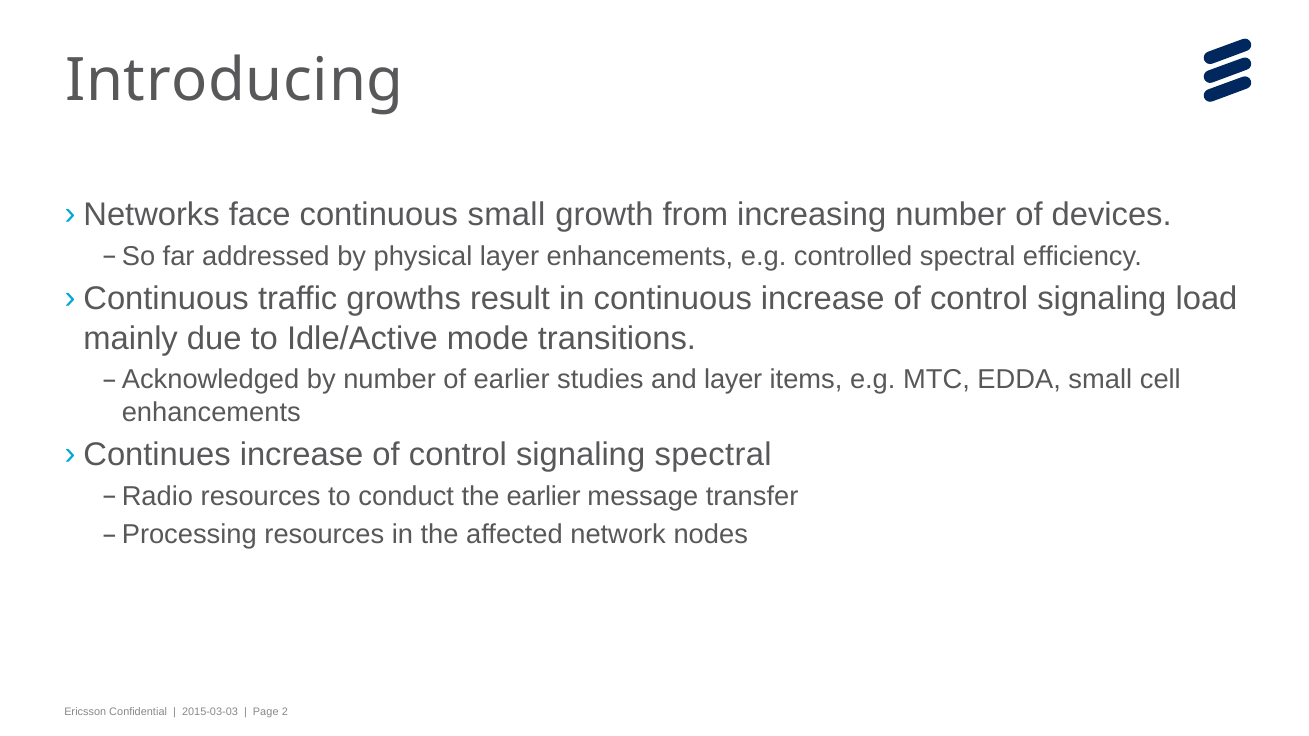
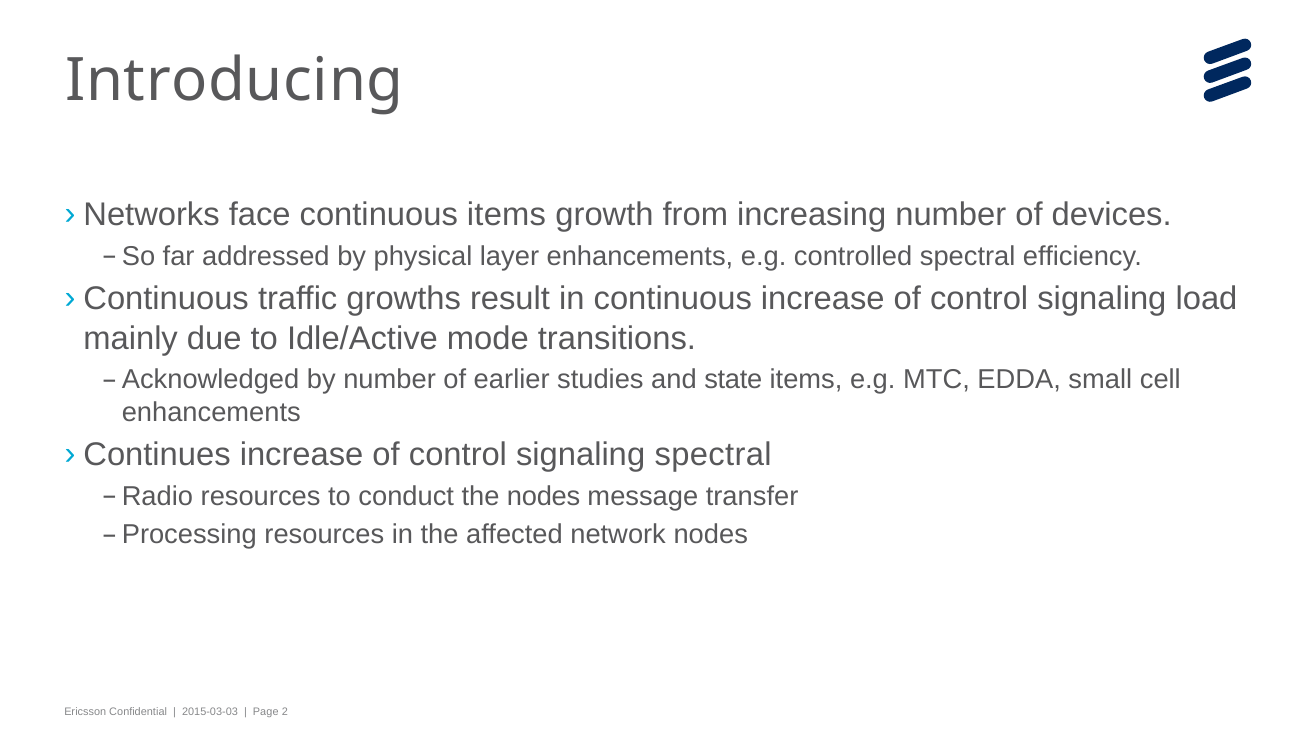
continuous small: small -> items
and layer: layer -> state
the earlier: earlier -> nodes
